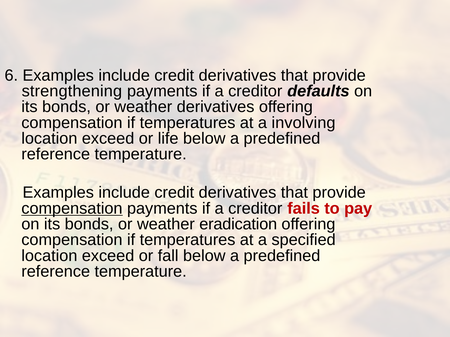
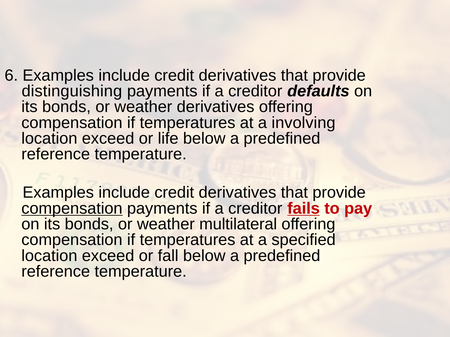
strengthening: strengthening -> distinguishing
fails underline: none -> present
eradication: eradication -> multilateral
